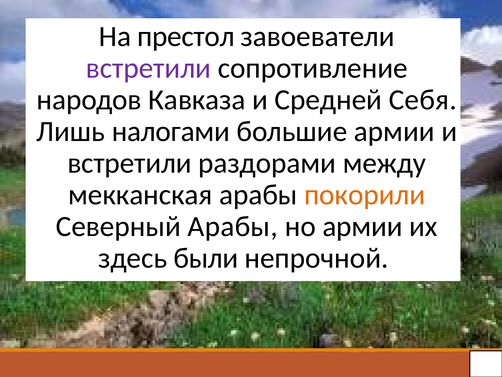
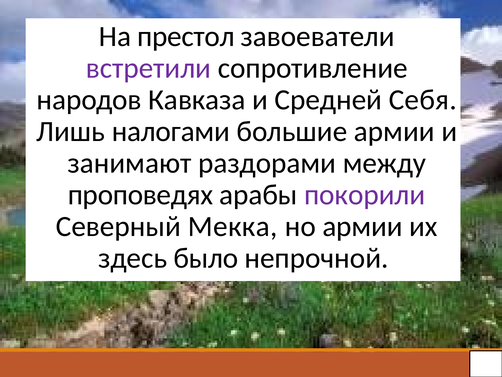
встретили at (130, 163): встретили -> занимают
мекканская: мекканская -> проповедях
покорили colour: orange -> purple
Северный Арабы: Арабы -> Мекка
были: были -> было
